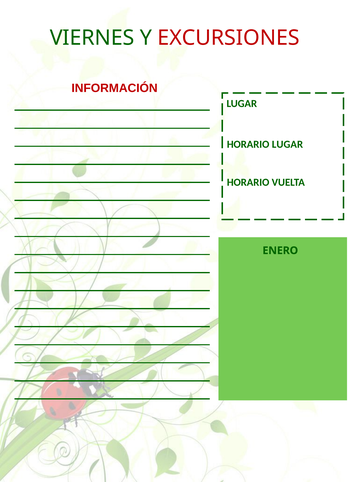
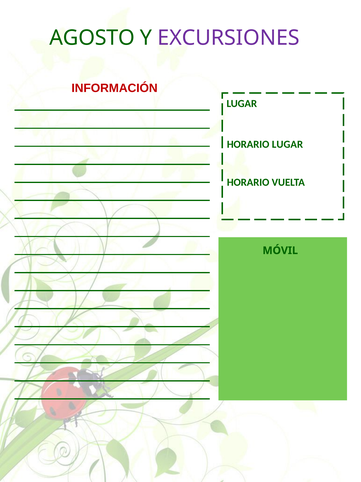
VIERNES: VIERNES -> AGOSTO
EXCURSIONES colour: red -> purple
ENERO: ENERO -> MÓVIL
